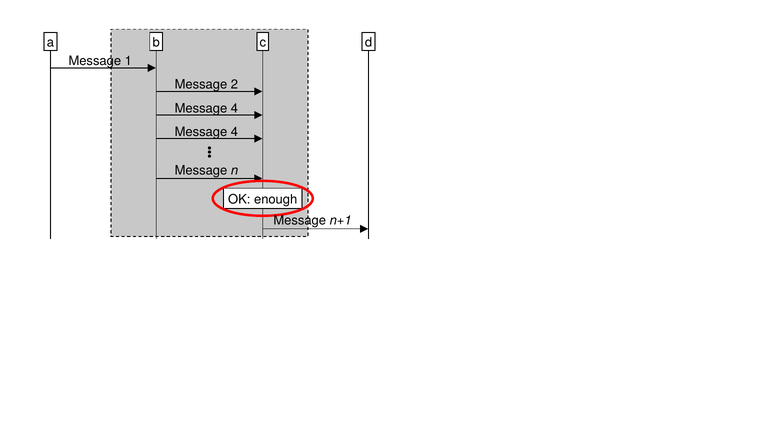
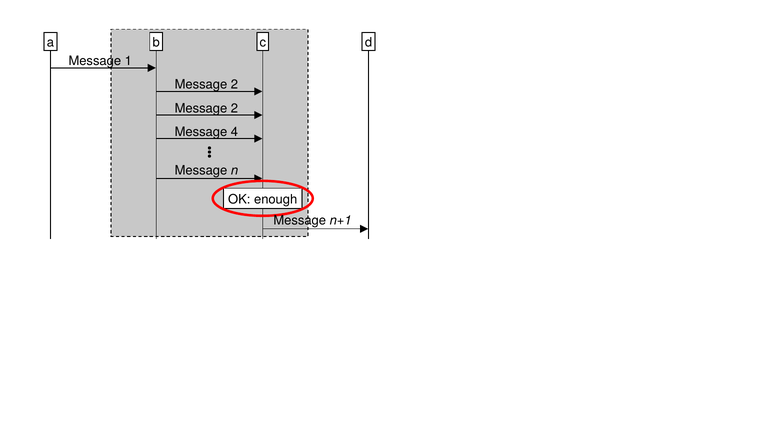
4 at (234, 108): 4 -> 2
